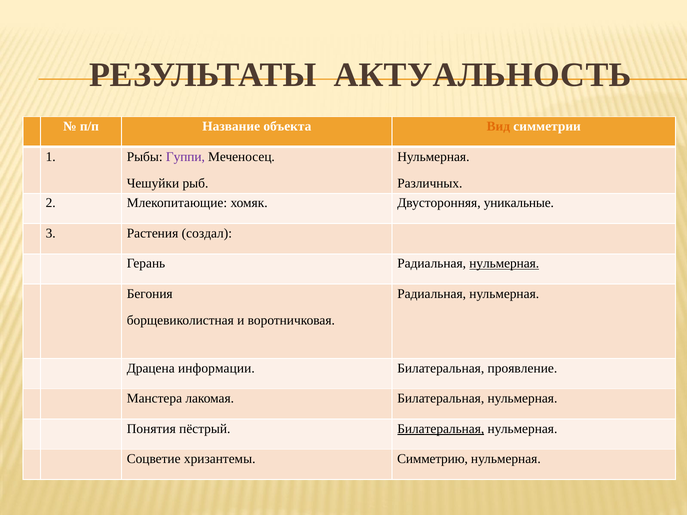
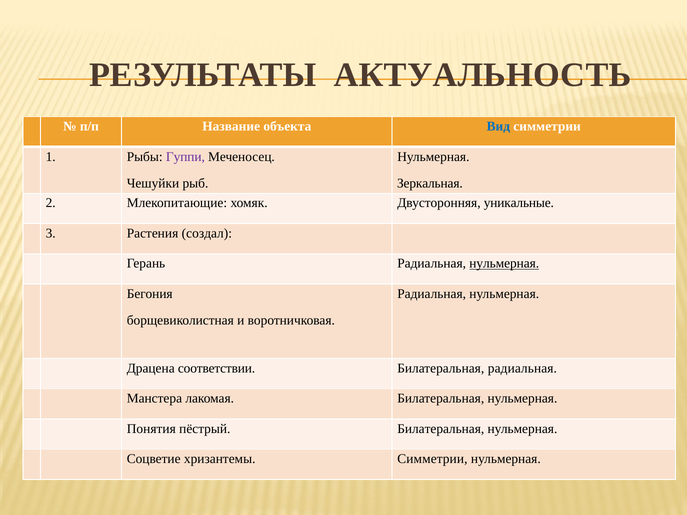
Вид colour: orange -> blue
Различных: Различных -> Зеркальная
информации: информации -> соответствии
Билатеральная проявление: проявление -> радиальная
Билатеральная at (441, 429) underline: present -> none
хризантемы Симметрию: Симметрию -> Симметрии
